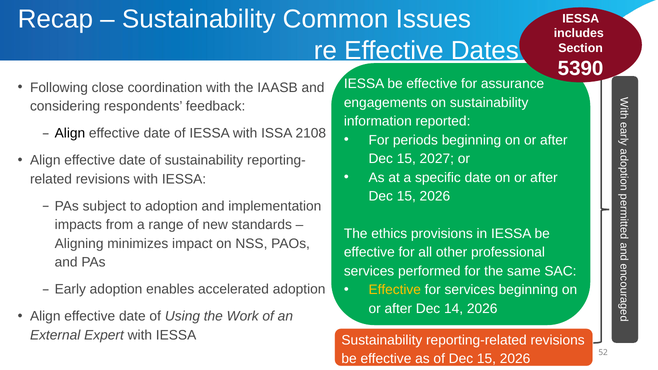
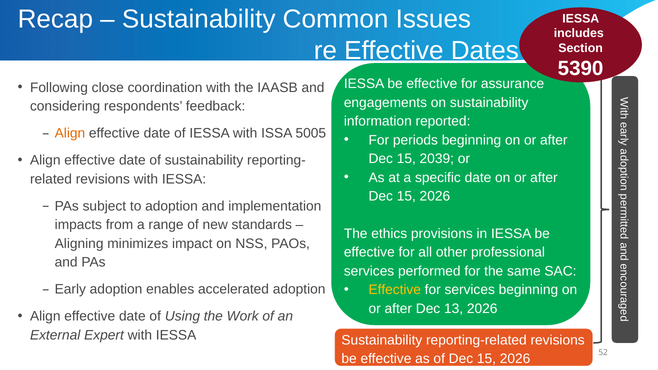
Align at (70, 133) colour: black -> orange
2108: 2108 -> 5005
2027: 2027 -> 2039
14: 14 -> 13
